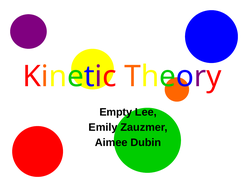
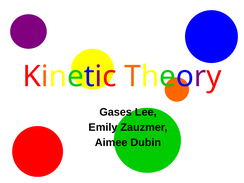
Empty: Empty -> Gases
